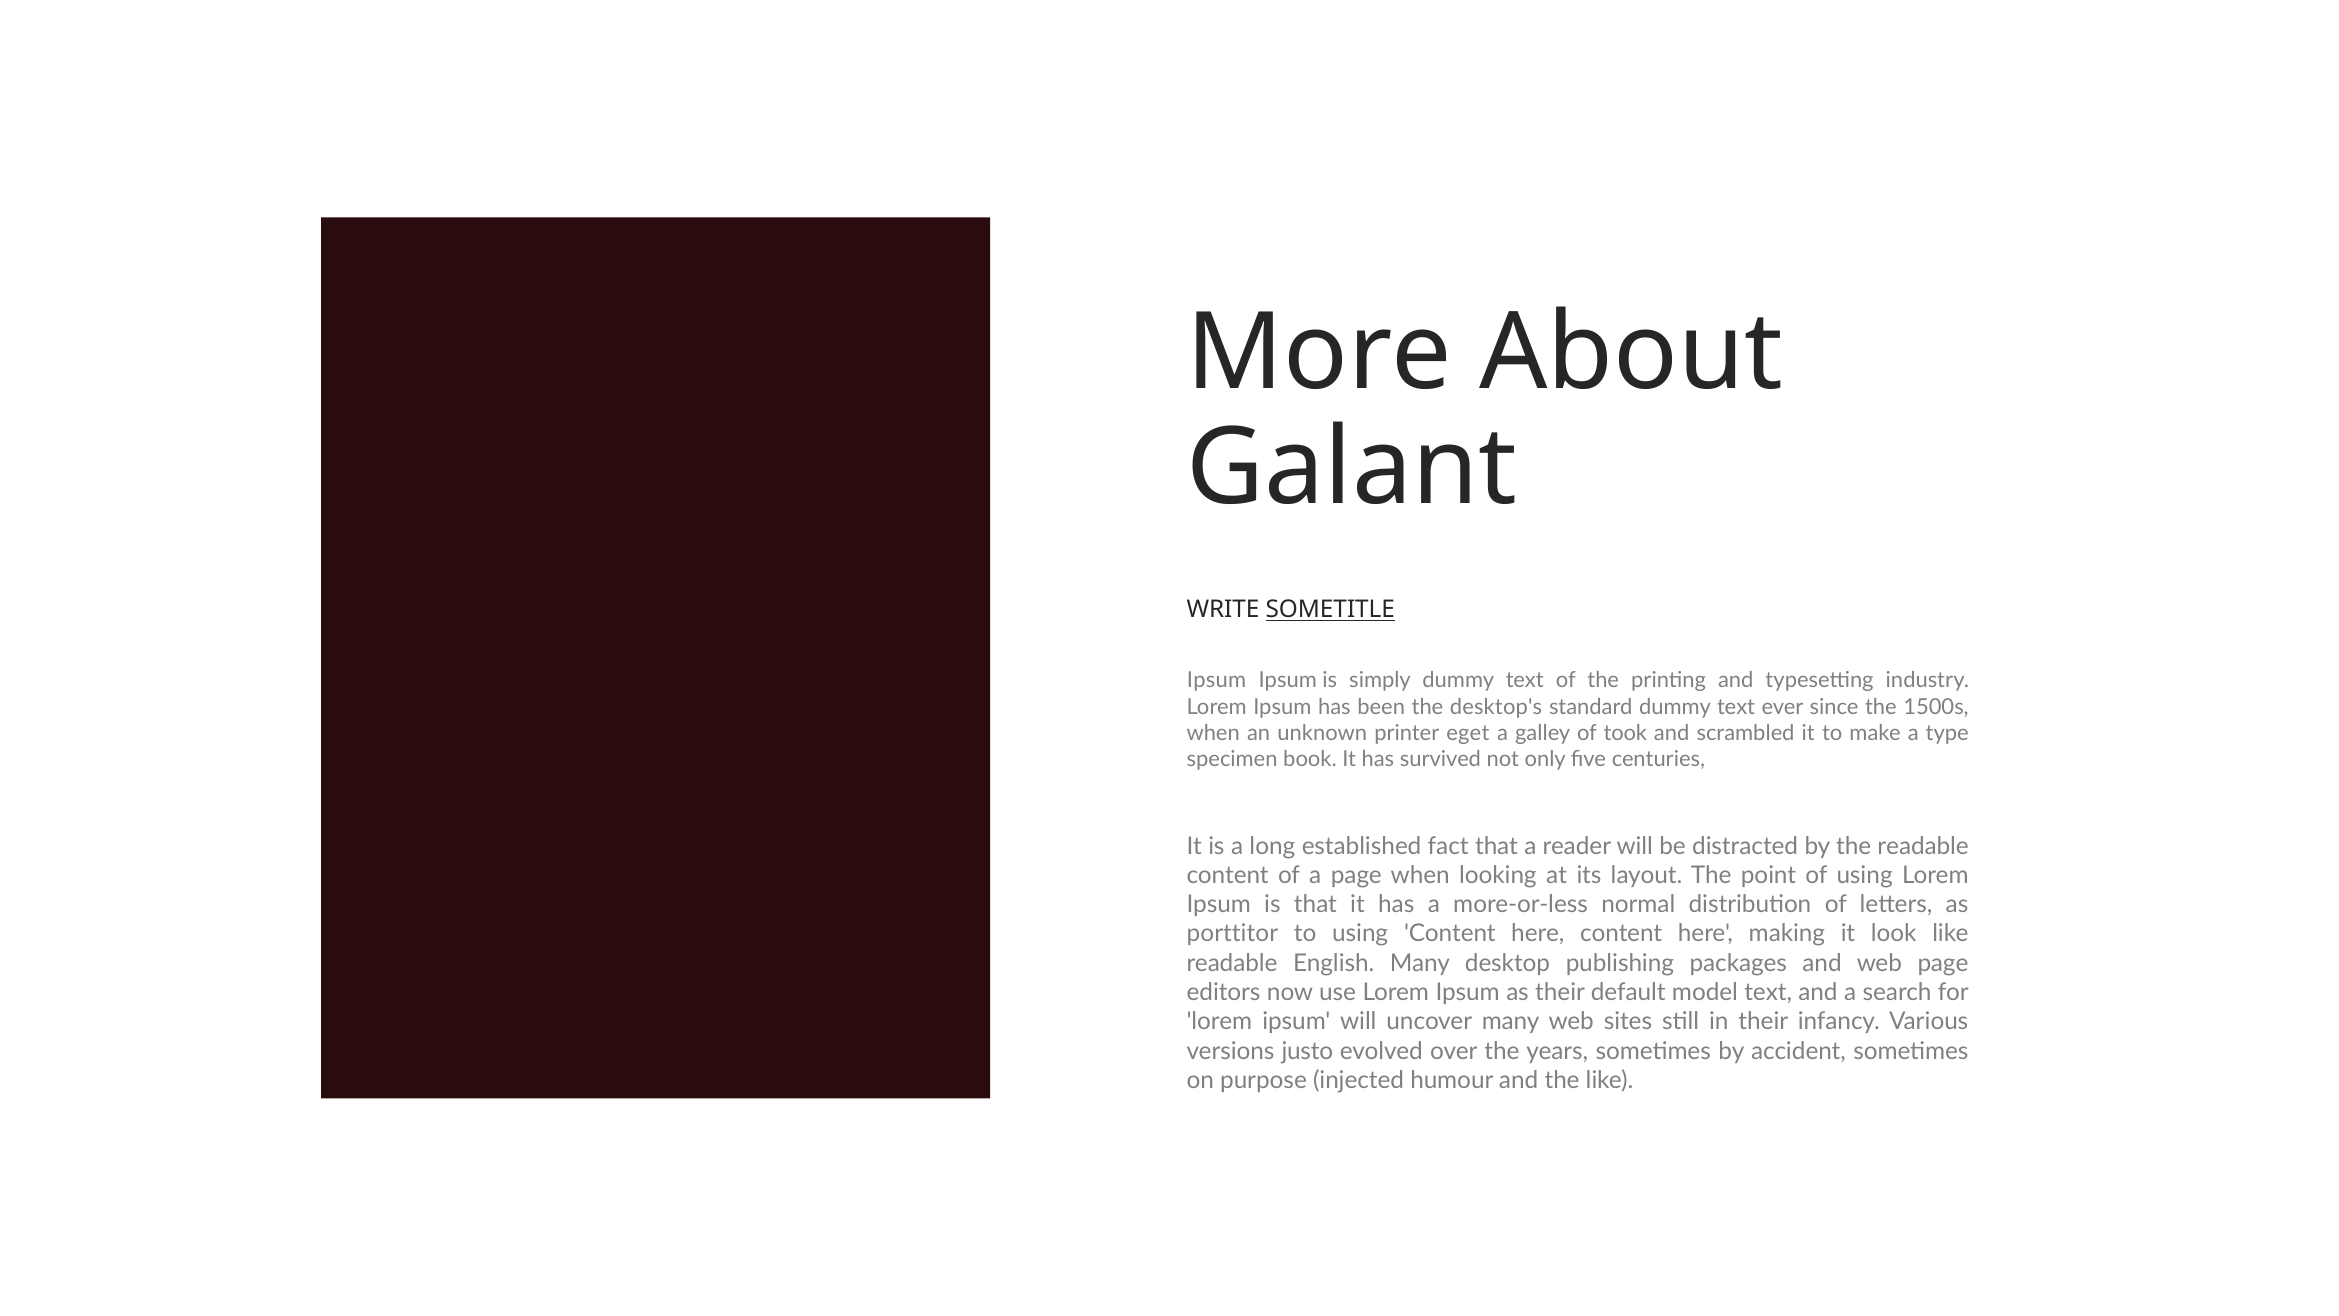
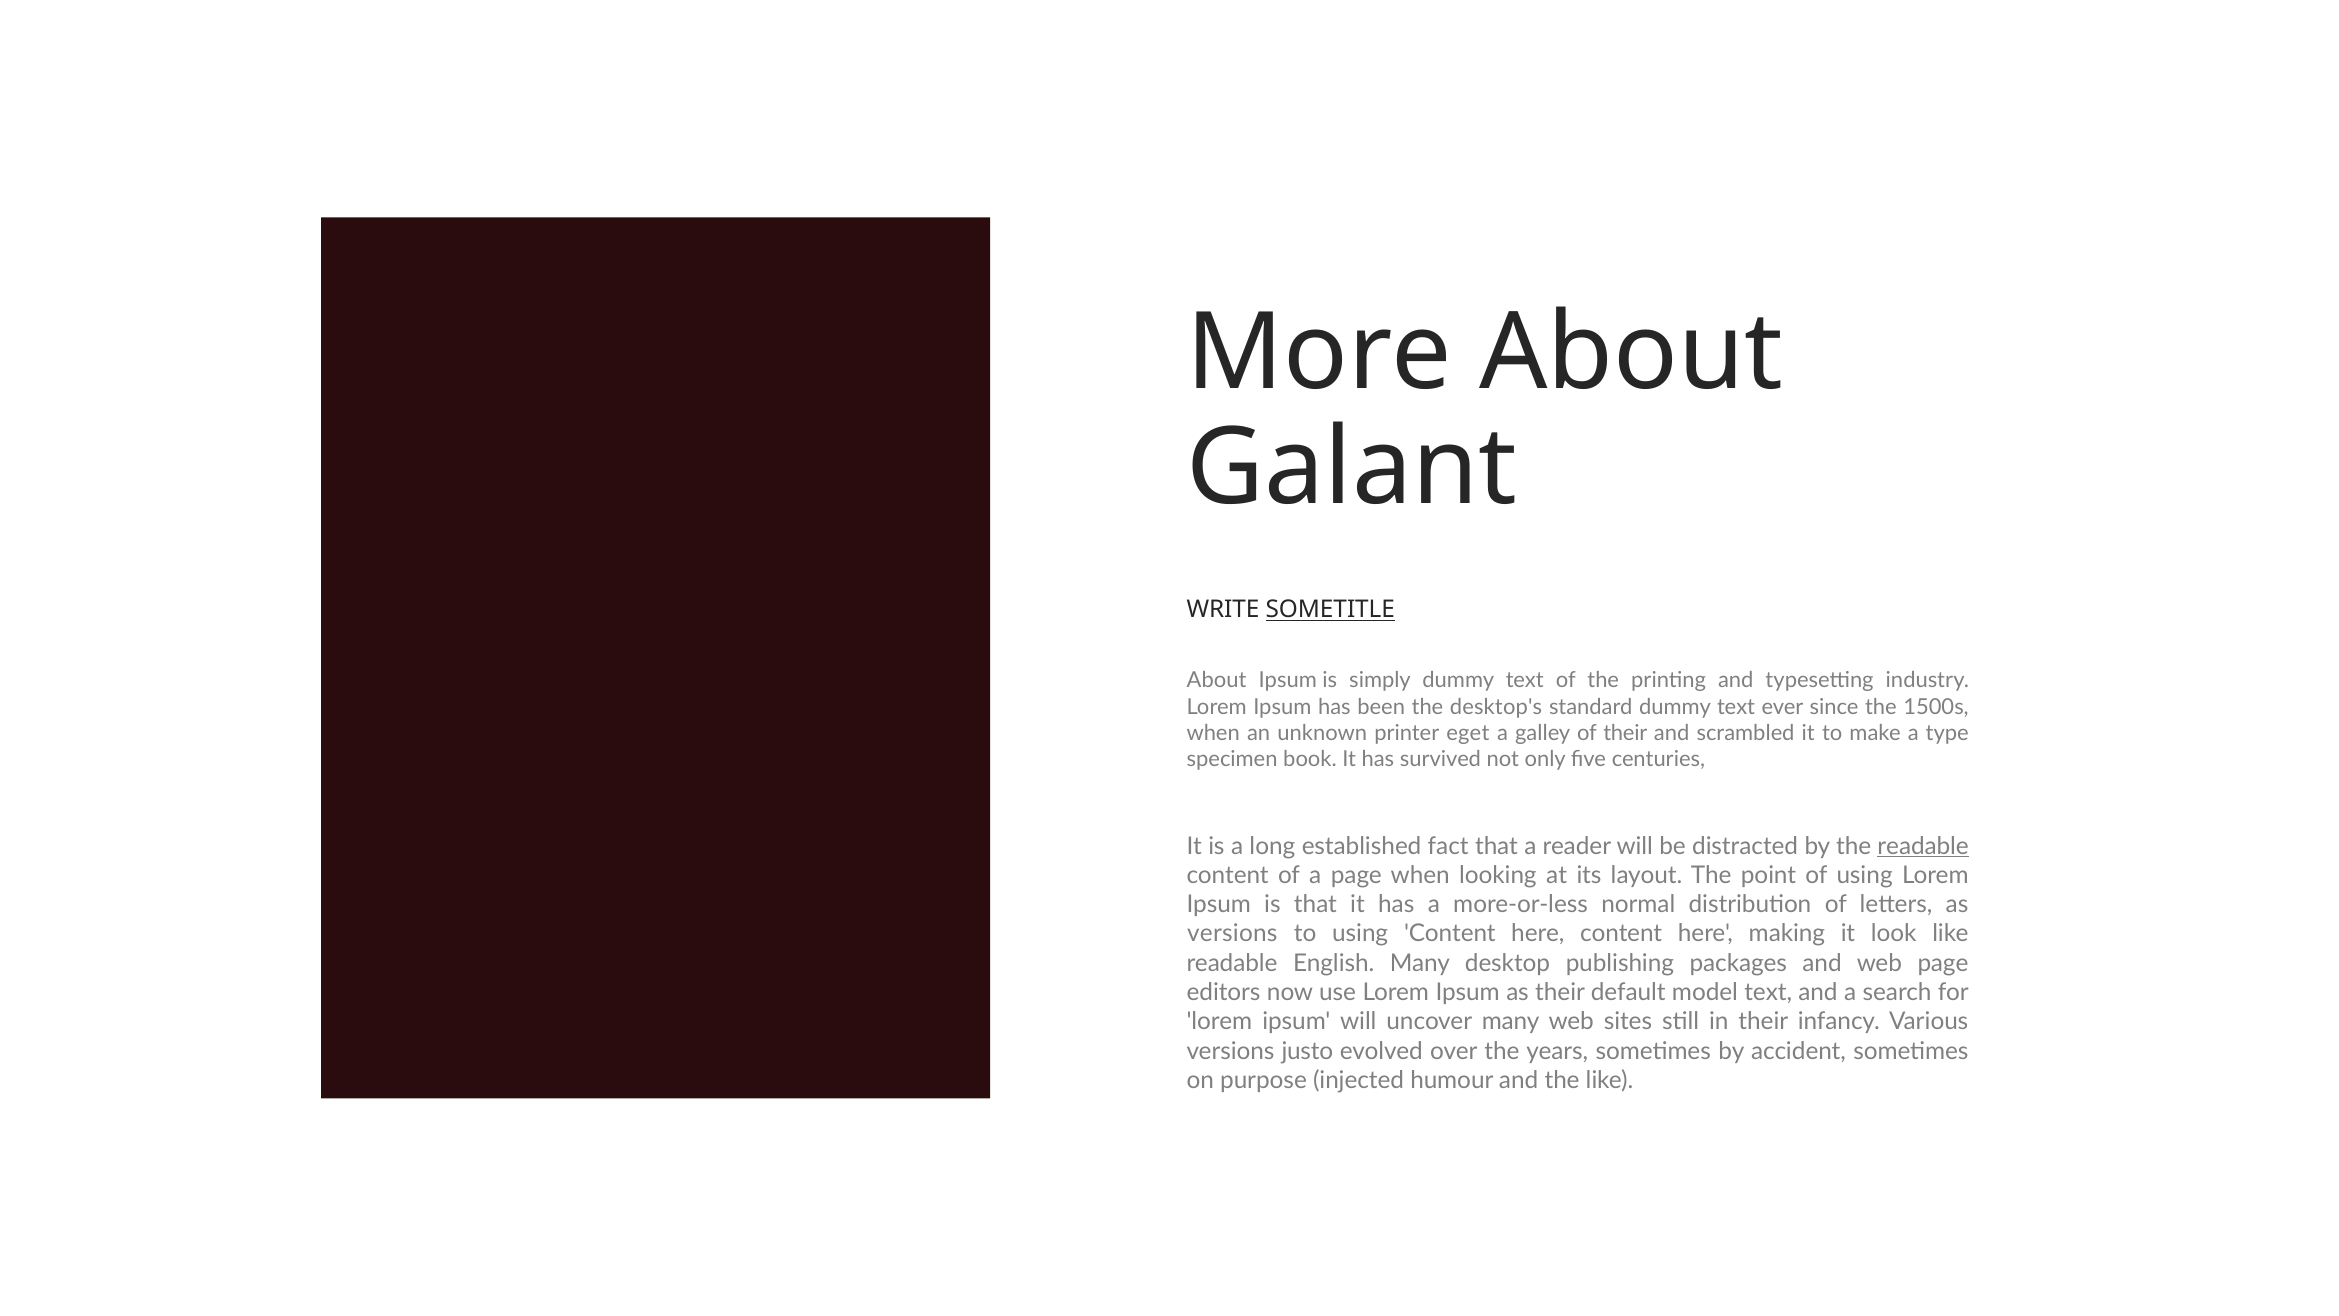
Ipsum at (1217, 680): Ipsum -> About
of took: took -> their
readable at (1923, 846) underline: none -> present
porttitor at (1232, 934): porttitor -> versions
